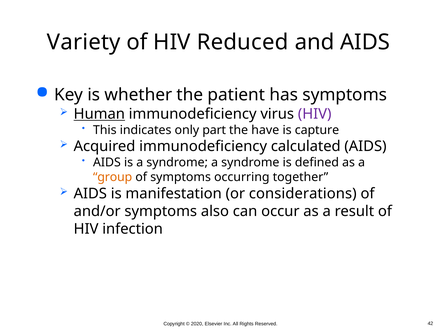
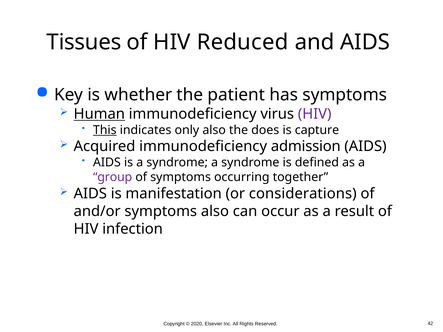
Variety: Variety -> Tissues
This underline: none -> present
only part: part -> also
have: have -> does
calculated: calculated -> admission
group colour: orange -> purple
